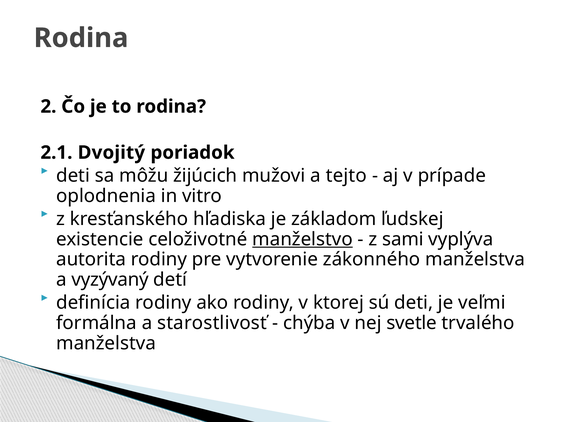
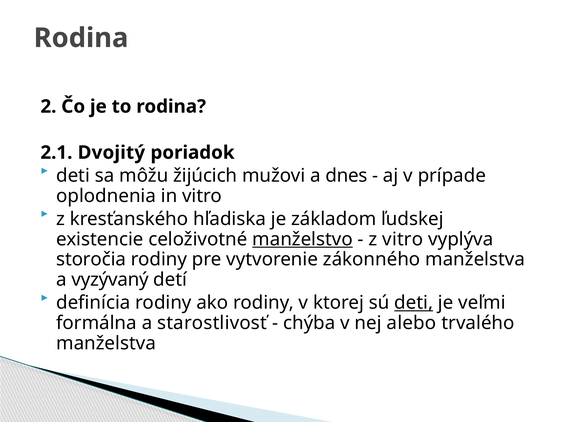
tejto: tejto -> dnes
z sami: sami -> vitro
autorita: autorita -> storočia
deti at (414, 303) underline: none -> present
svetle: svetle -> alebo
